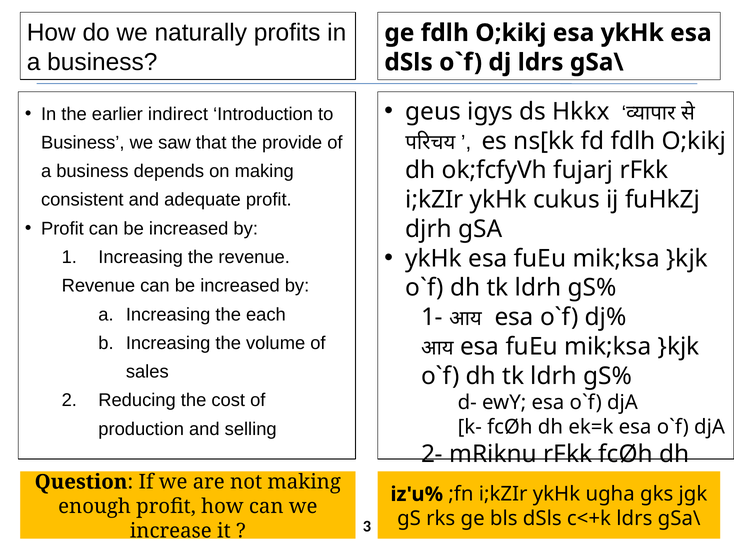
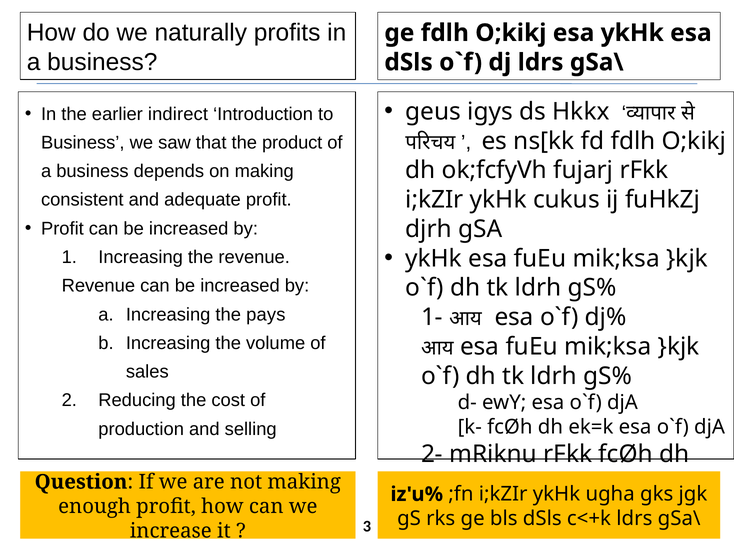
provide: provide -> product
each: each -> pays
